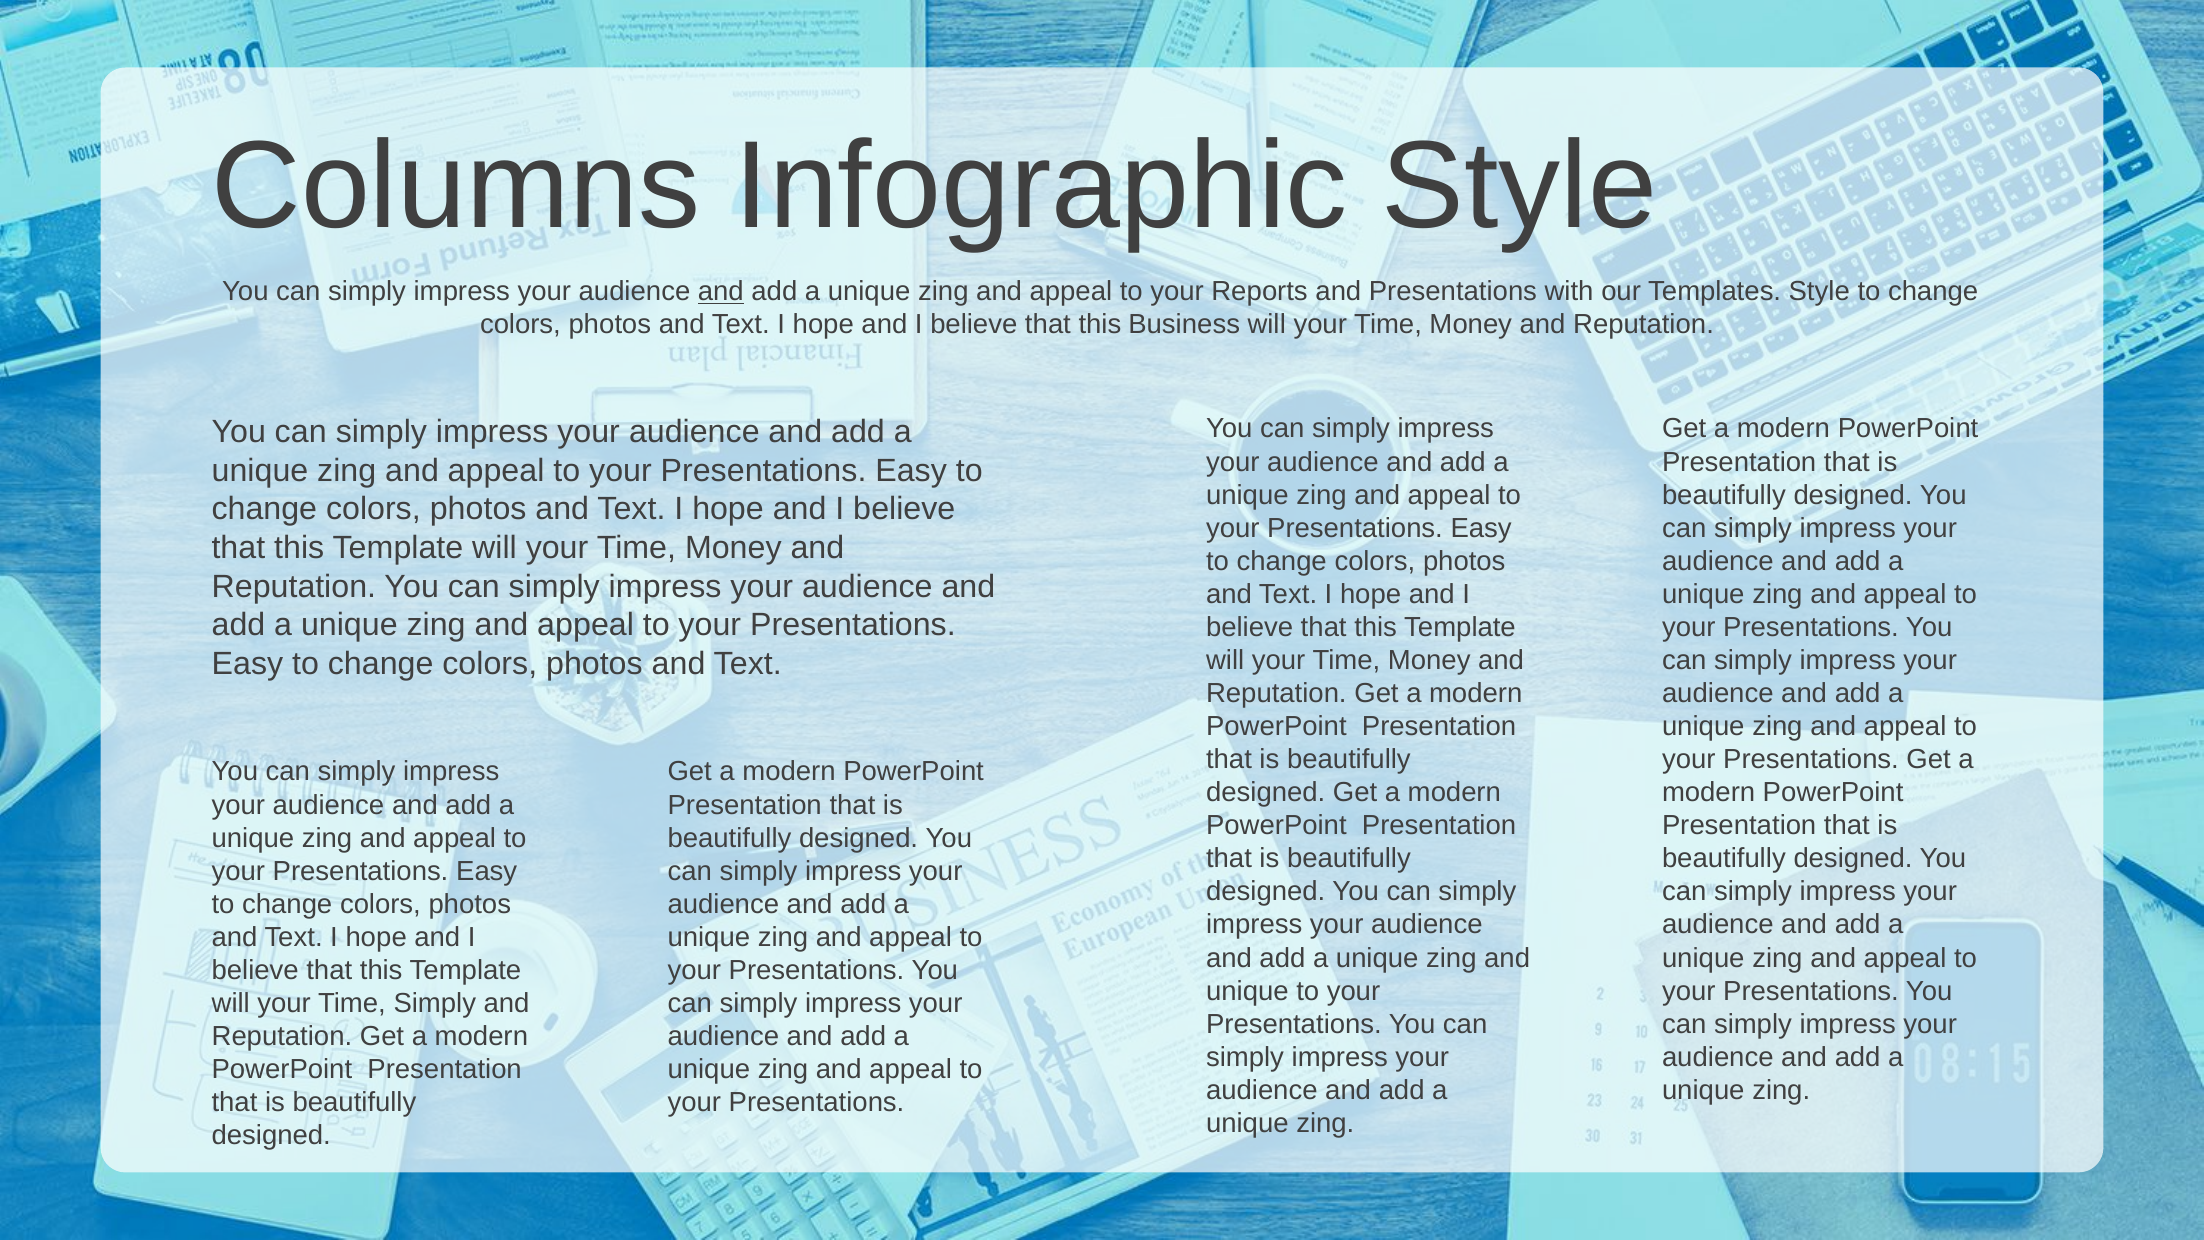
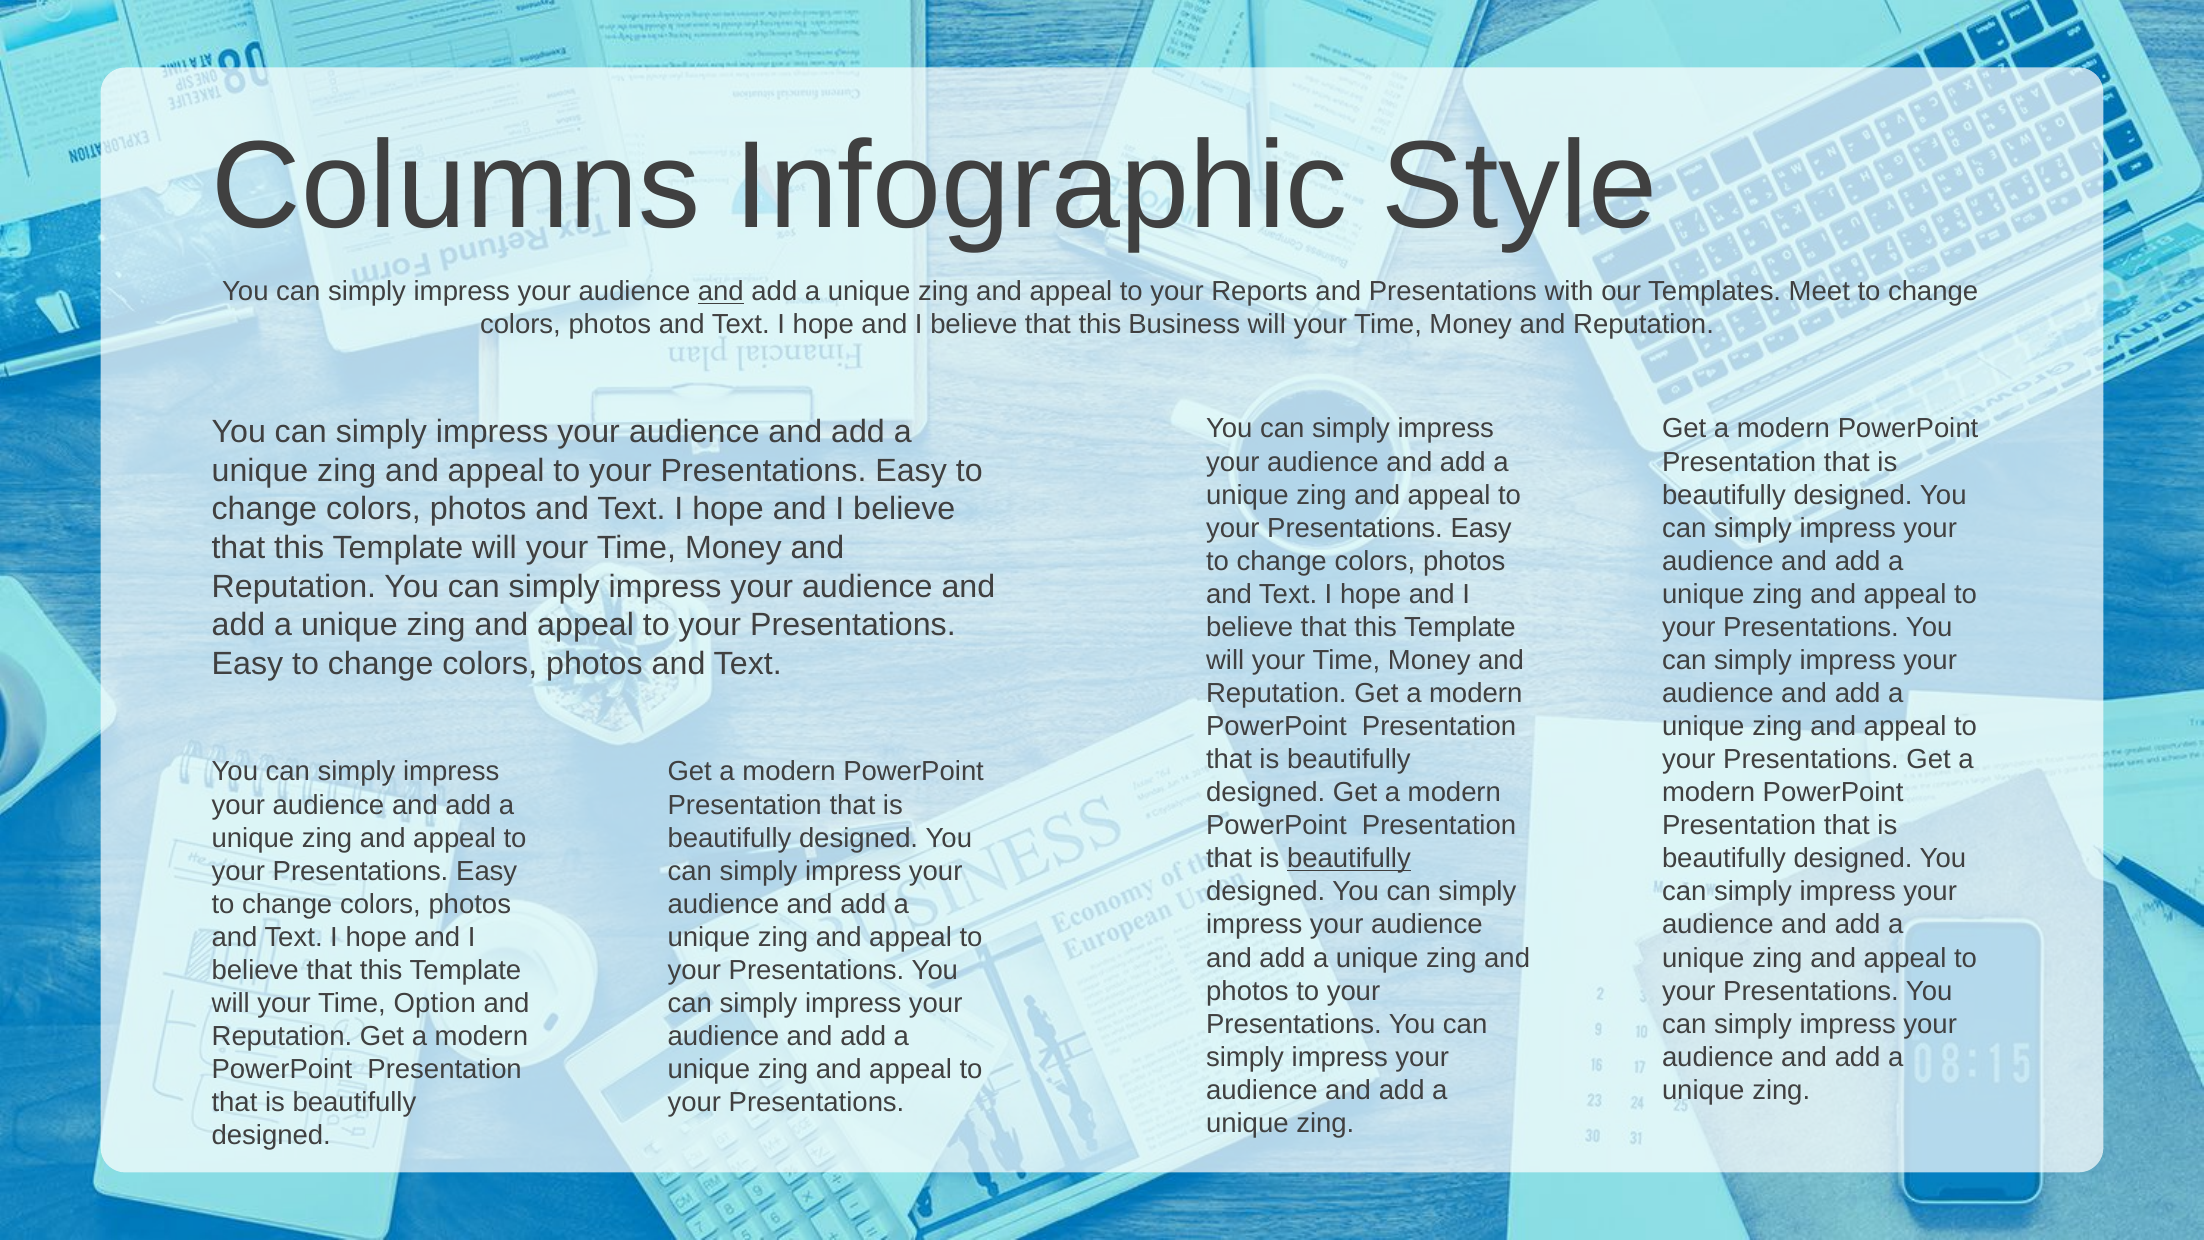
Templates Style: Style -> Meet
beautifully at (1349, 859) underline: none -> present
unique at (1247, 991): unique -> photos
Time Simply: Simply -> Option
